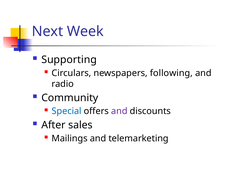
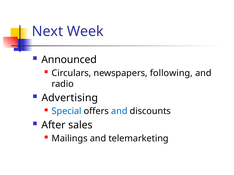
Supporting: Supporting -> Announced
Community: Community -> Advertising
and at (119, 111) colour: purple -> blue
